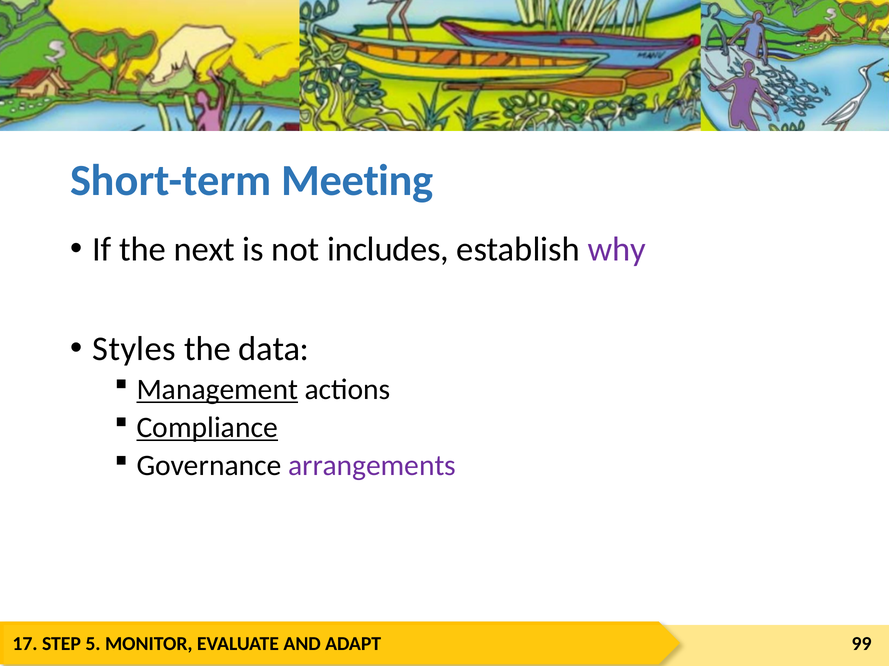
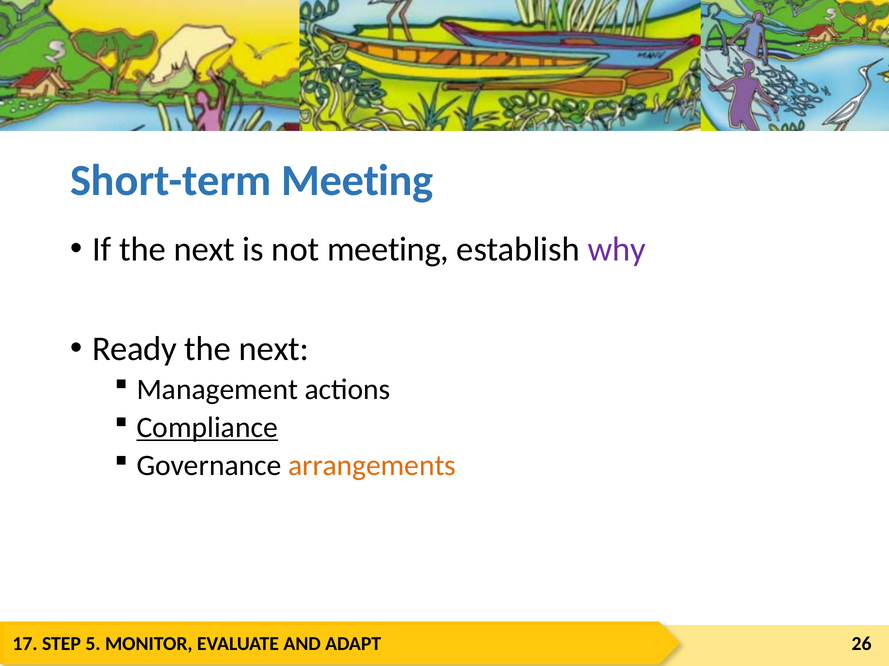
not includes: includes -> meeting
Styles: Styles -> Ready
data at (274, 349): data -> next
Management underline: present -> none
arrangements colour: purple -> orange
99: 99 -> 26
